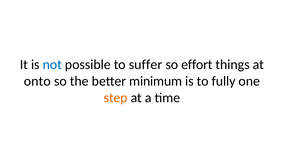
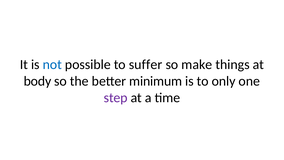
effort: effort -> make
onto: onto -> body
fully: fully -> only
step colour: orange -> purple
